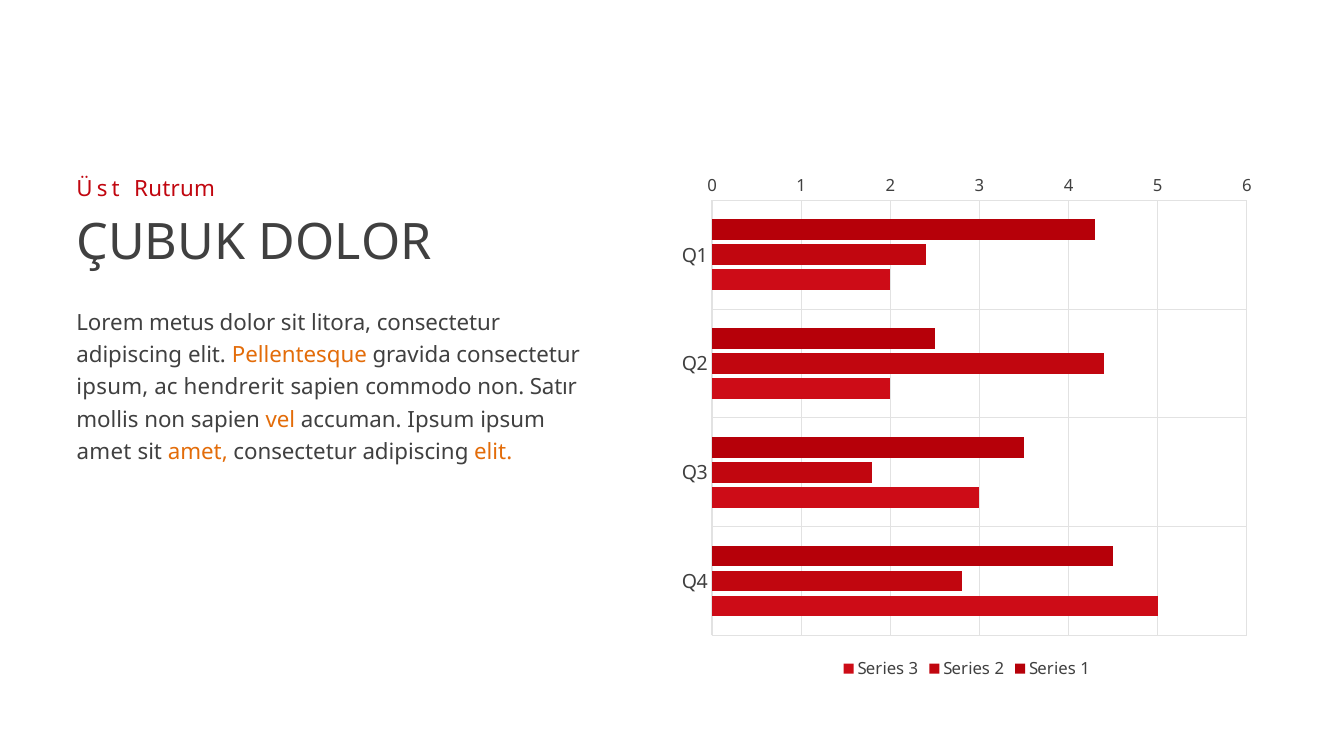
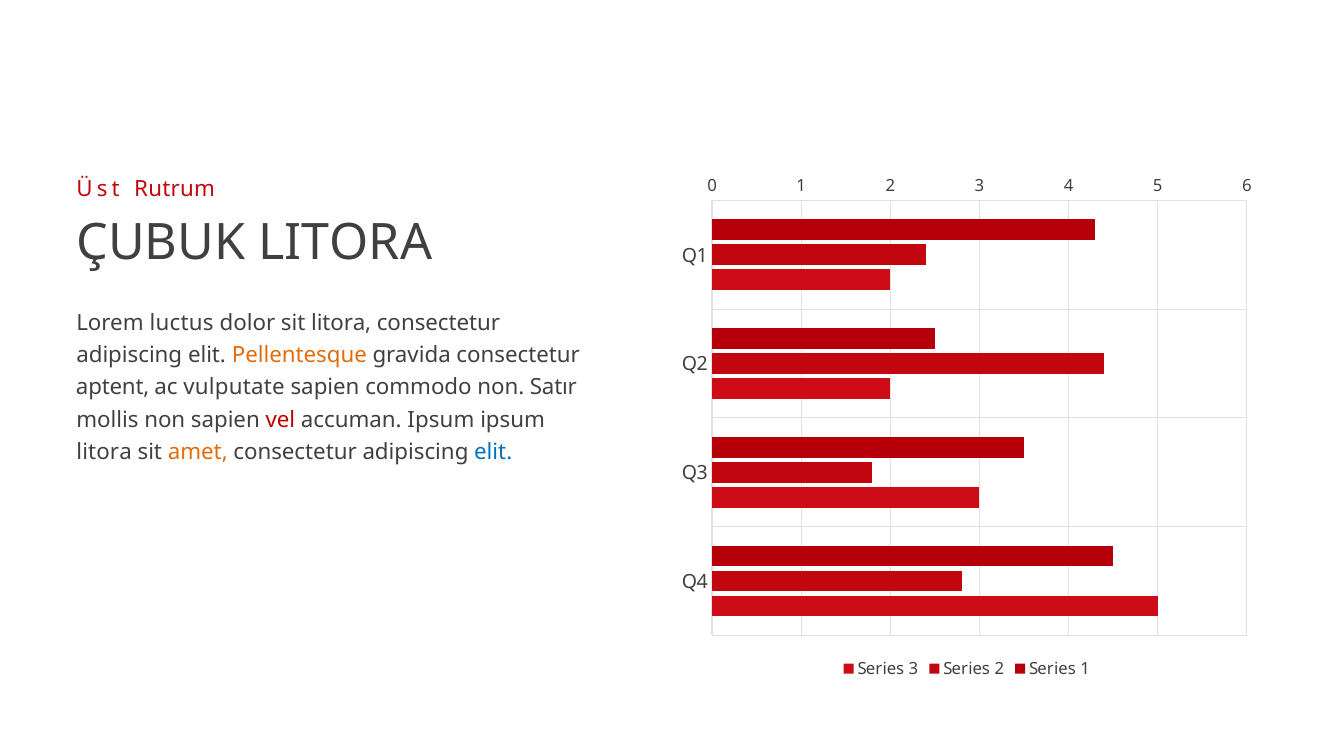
ÇUBUK DOLOR: DOLOR -> LITORA
metus: metus -> luctus
ipsum at (112, 387): ipsum -> aptent
hendrerit: hendrerit -> vulputate
vel colour: orange -> red
amet at (104, 452): amet -> litora
elit at (493, 452) colour: orange -> blue
